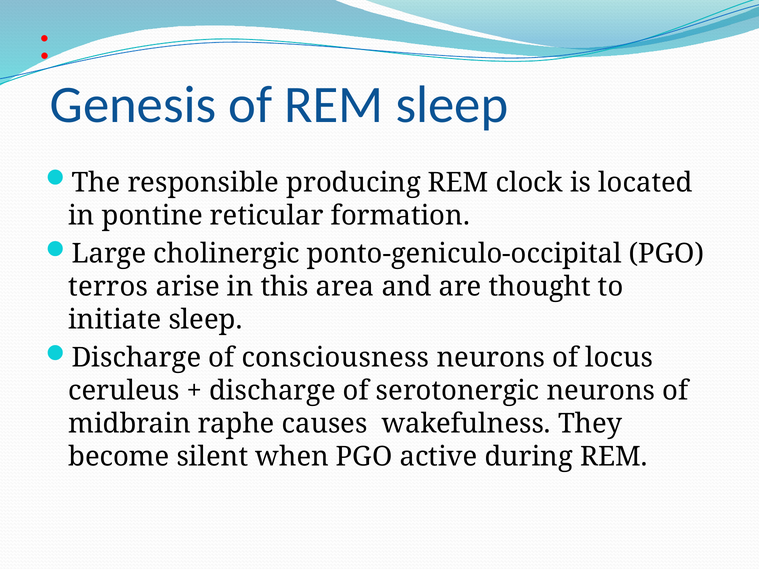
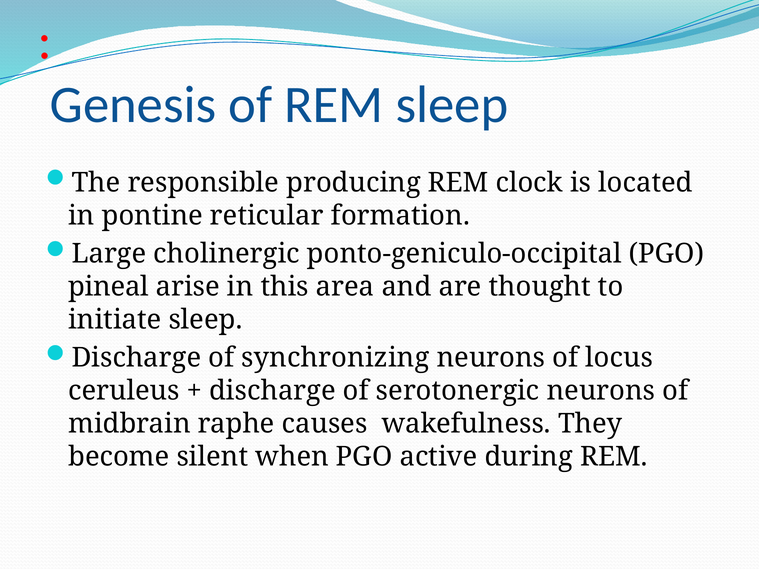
terros: terros -> pineal
consciousness: consciousness -> synchronizing
